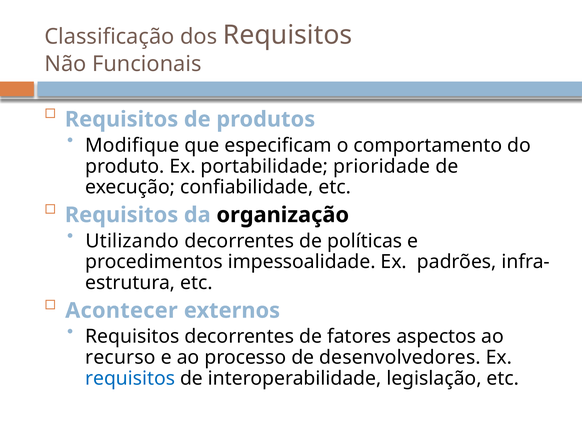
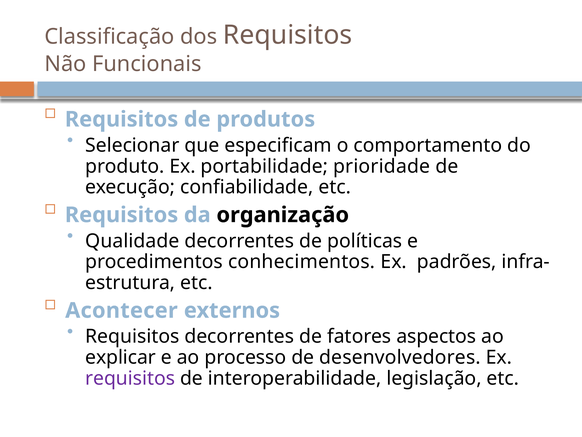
Modifique: Modifique -> Selecionar
Utilizando: Utilizando -> Qualidade
impessoalidade: impessoalidade -> conhecimentos
recurso: recurso -> explicar
requisitos at (130, 378) colour: blue -> purple
